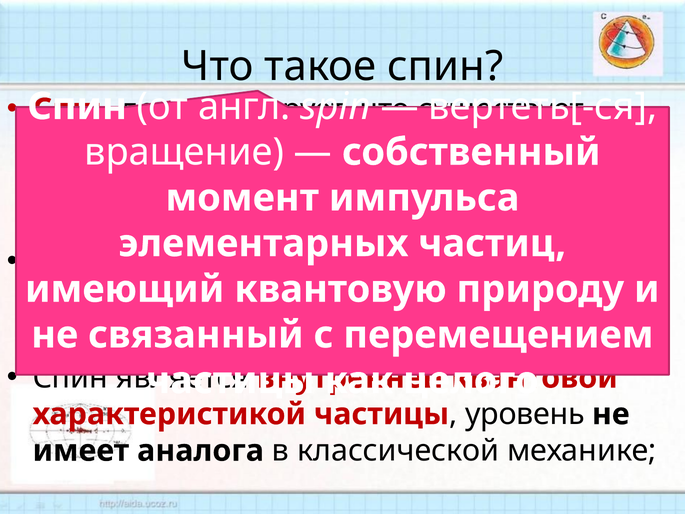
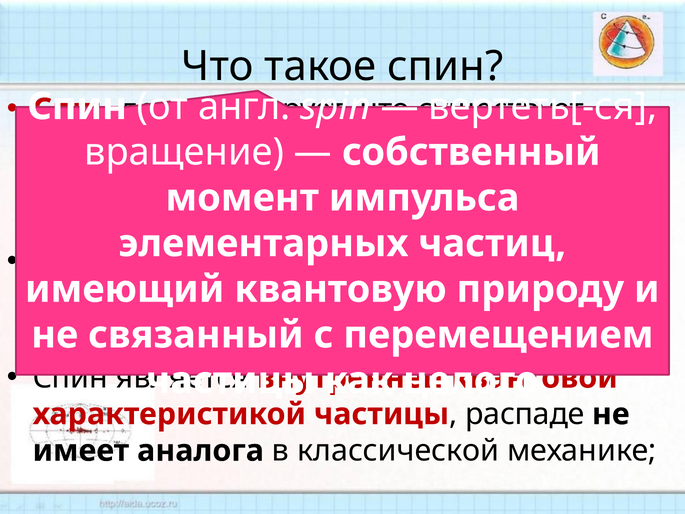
уровень: уровень -> распаде
